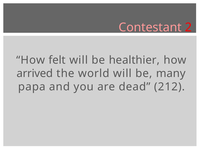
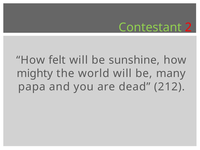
Contestant colour: pink -> light green
healthier: healthier -> sunshine
arrived: arrived -> mighty
